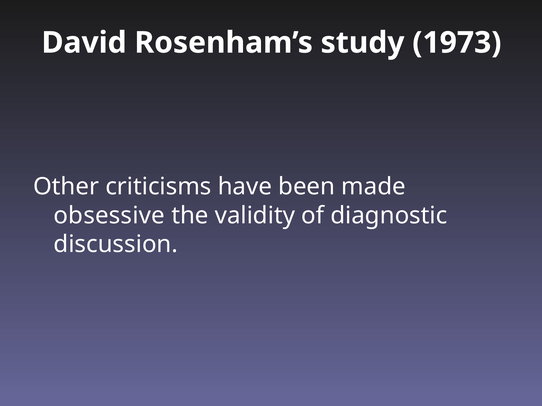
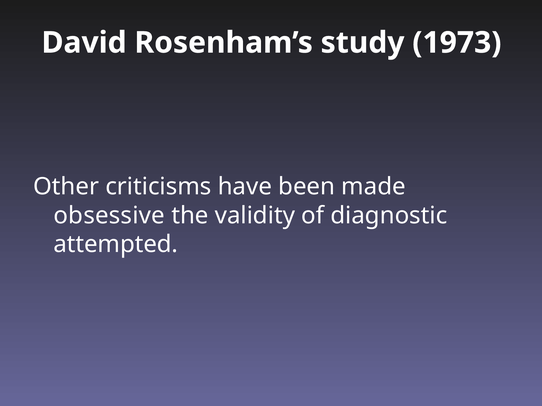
discussion: discussion -> attempted
